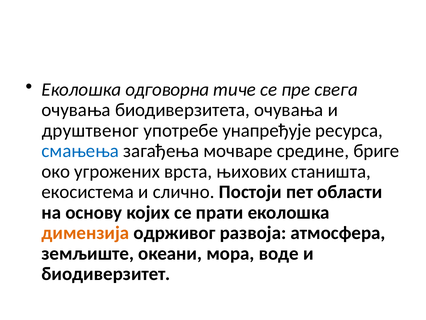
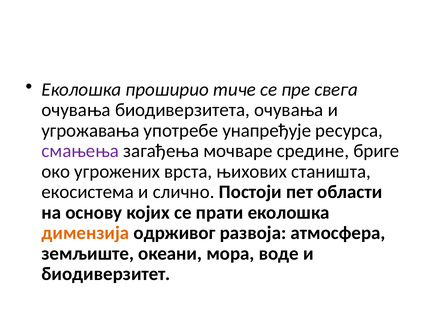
одговорна: одговорна -> проширио
друштвеног: друштвеног -> угрожавања
смањења colour: blue -> purple
